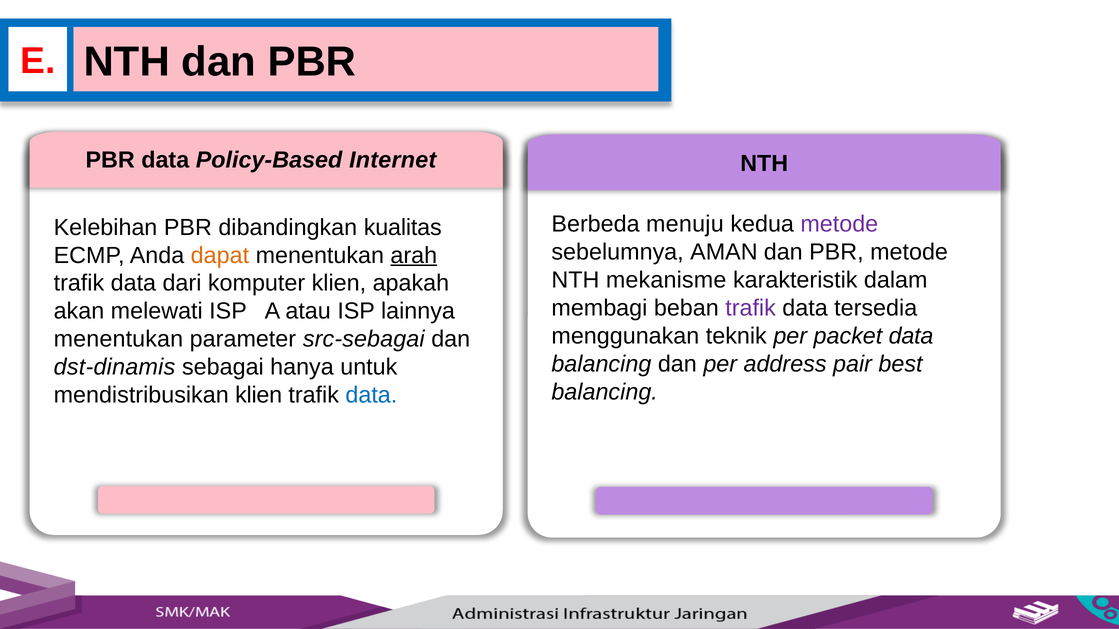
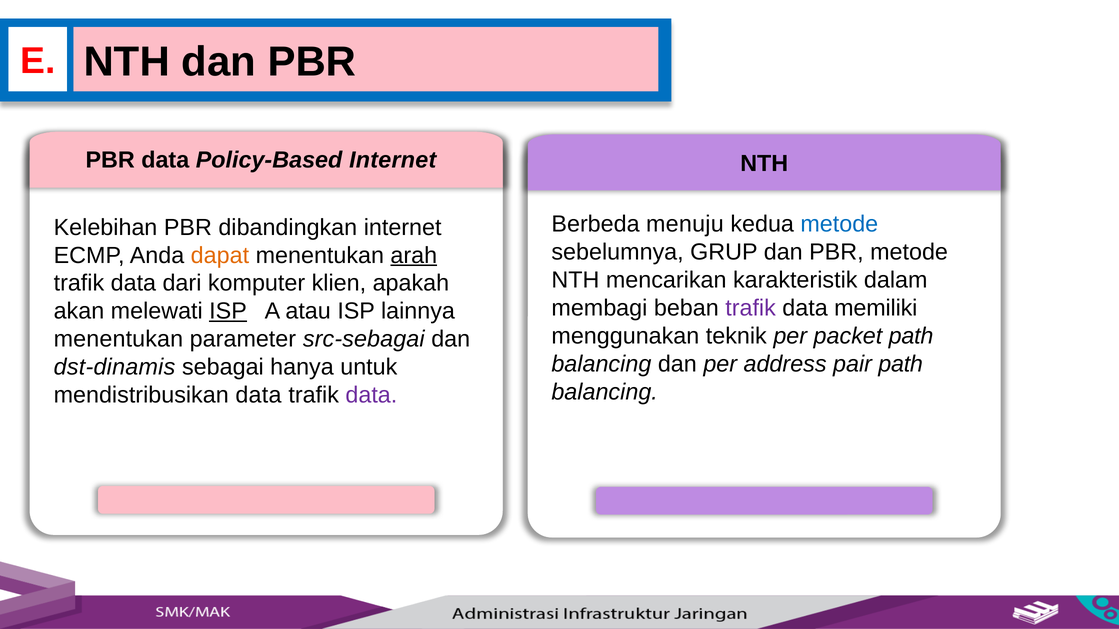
metode at (839, 224) colour: purple -> blue
dibandingkan kualitas: kualitas -> internet
AMAN: AMAN -> GRUP
mekanisme: mekanisme -> mencarikan
tersedia: tersedia -> memiliki
ISP at (228, 311) underline: none -> present
packet data: data -> path
pair best: best -> path
mendistribusikan klien: klien -> data
data at (371, 395) colour: blue -> purple
